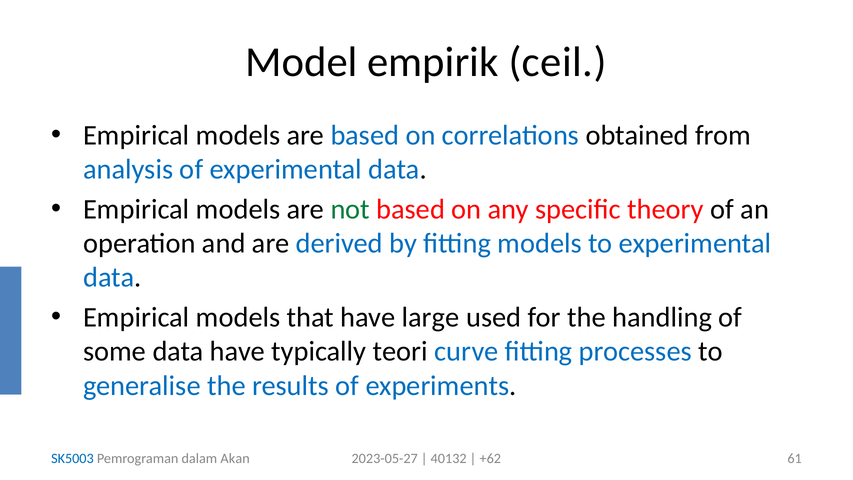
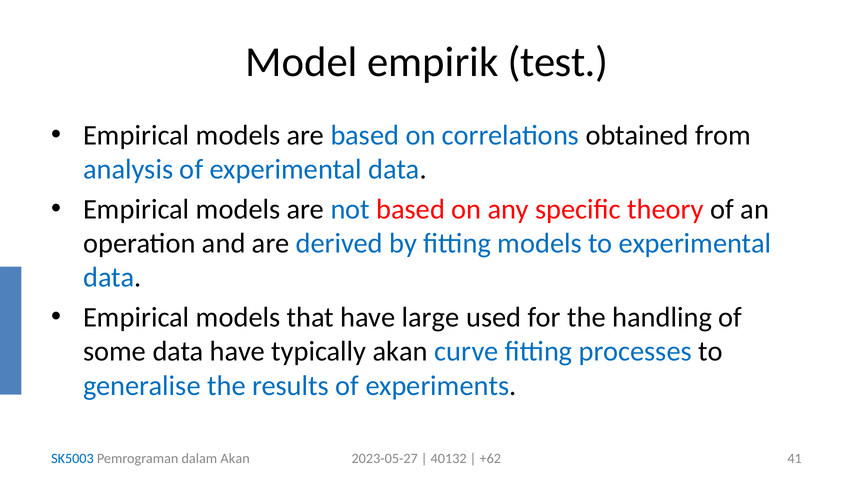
ceil: ceil -> test
not colour: green -> blue
typically teori: teori -> akan
61: 61 -> 41
